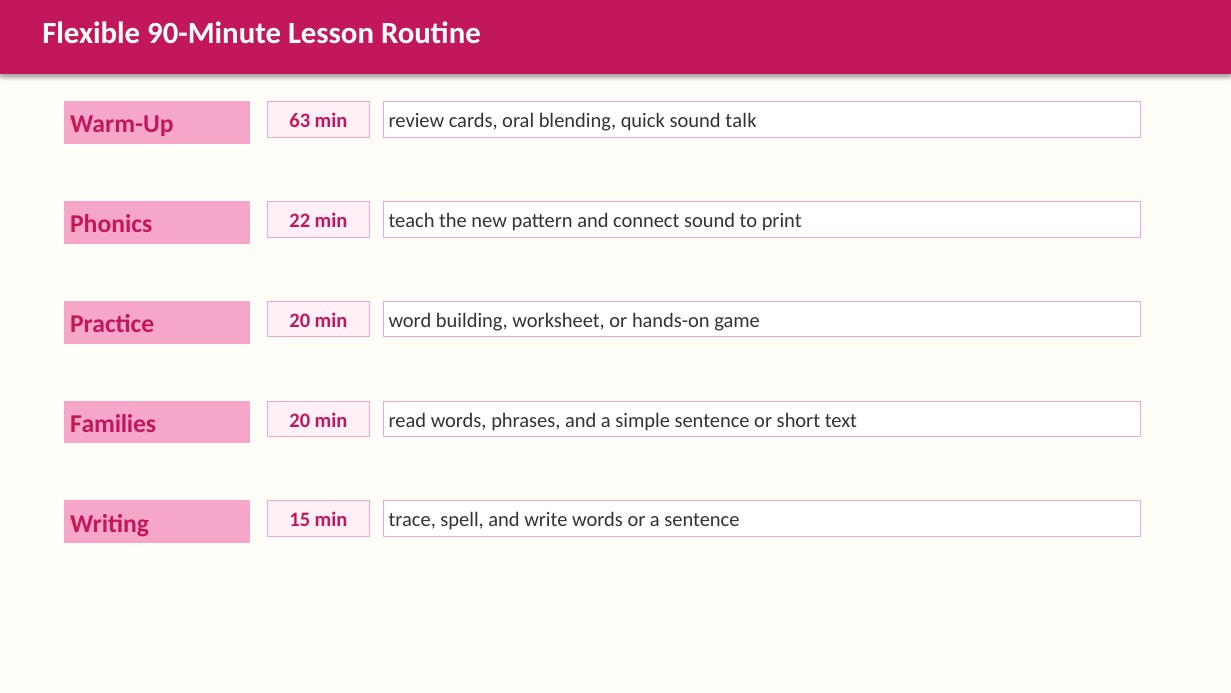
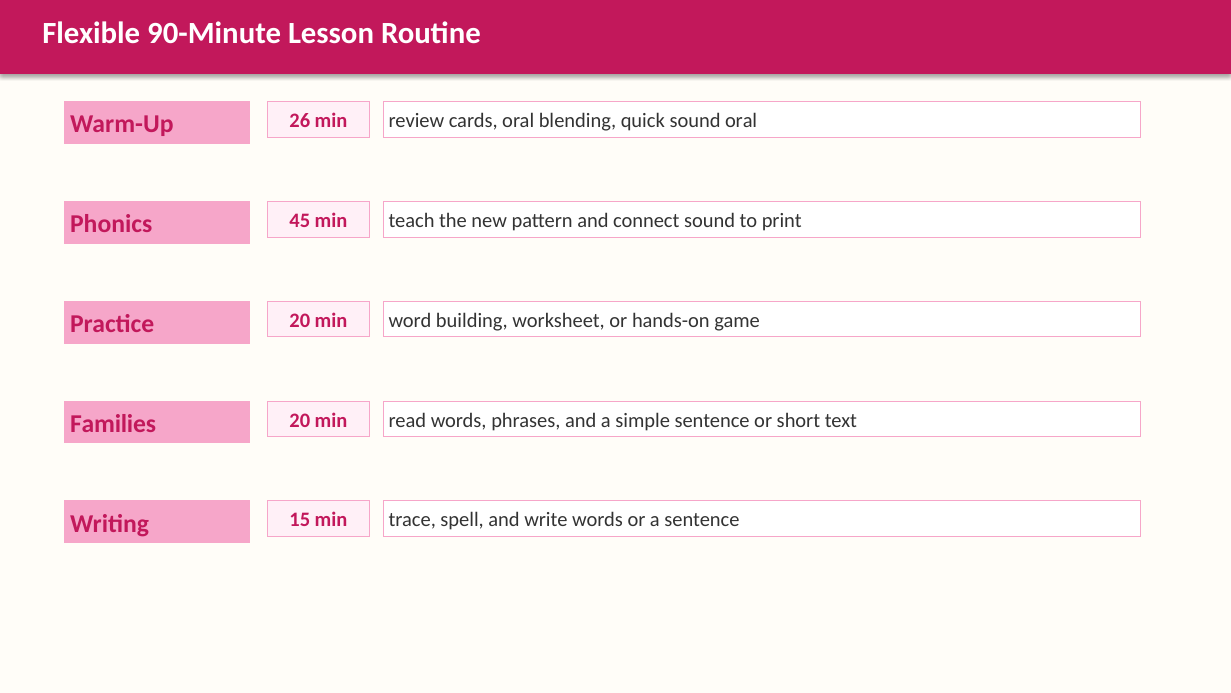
63: 63 -> 26
sound talk: talk -> oral
22: 22 -> 45
